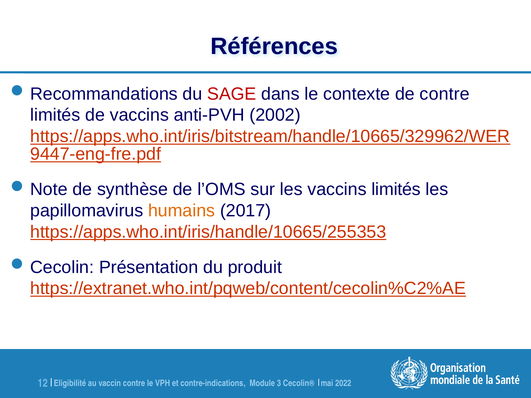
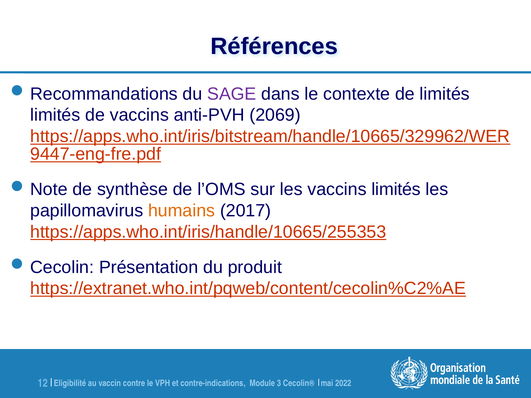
SAGE colour: red -> purple
de contre: contre -> limités
2002: 2002 -> 2069
